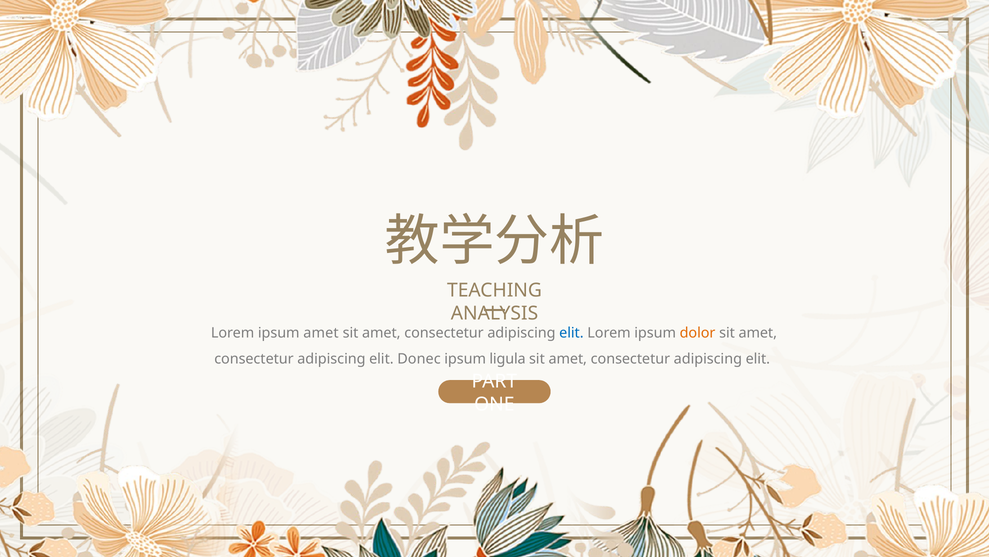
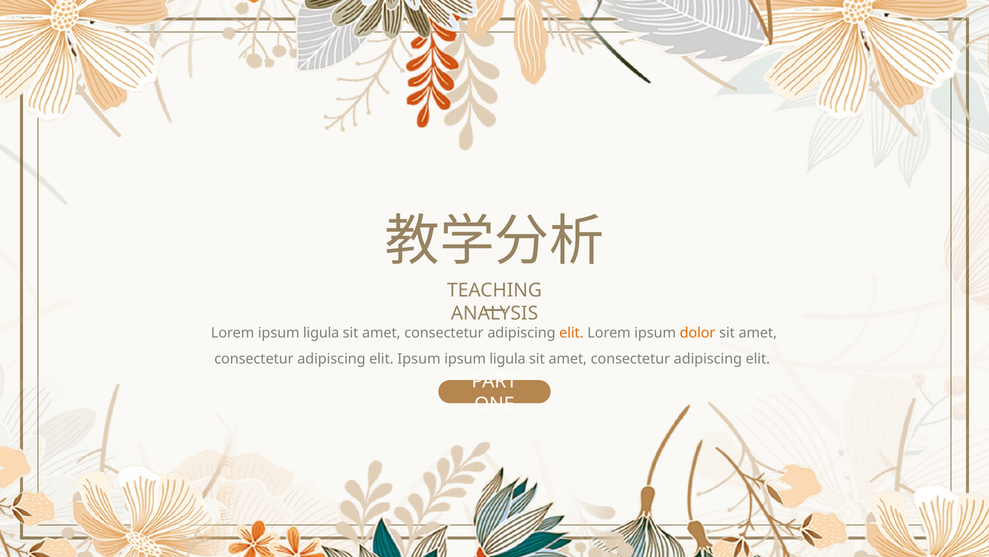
Lorem ipsum amet: amet -> ligula
elit at (571, 333) colour: blue -> orange
elit Donec: Donec -> Ipsum
